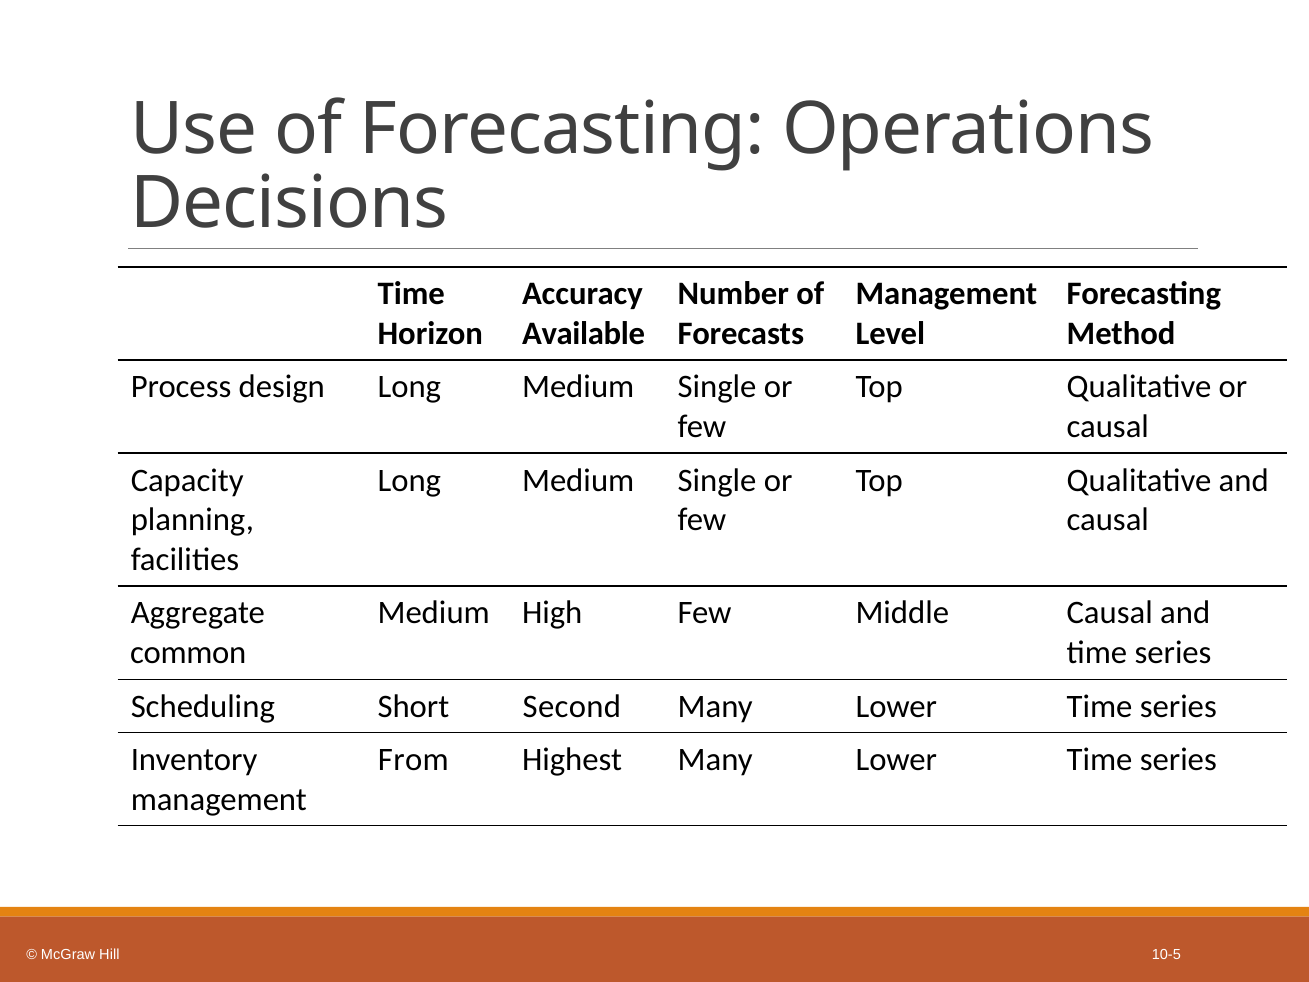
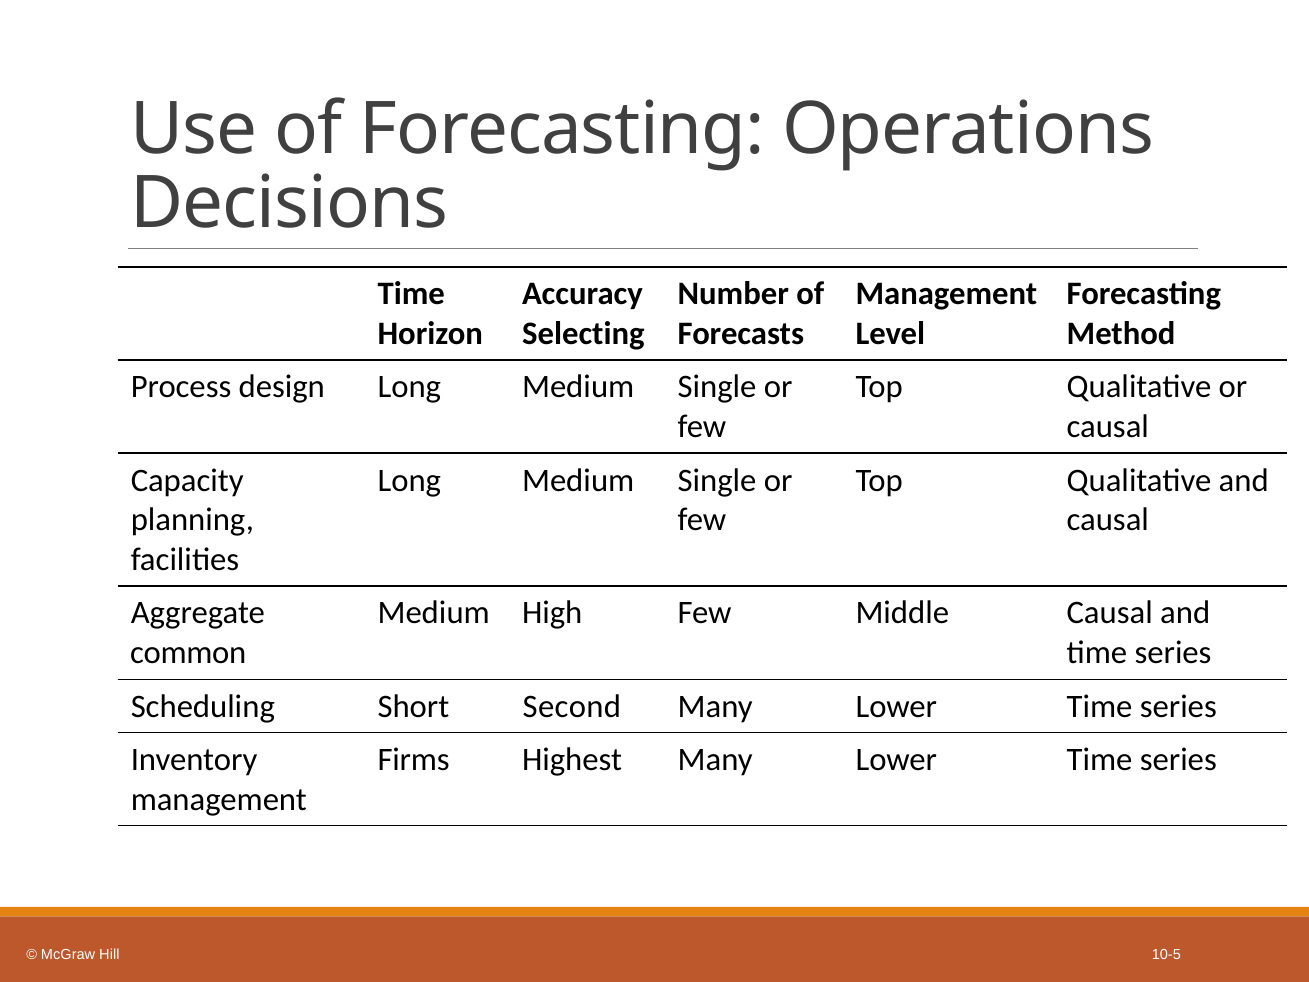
Available: Available -> Selecting
From: From -> Firms
